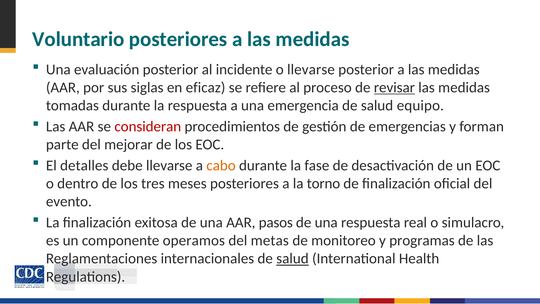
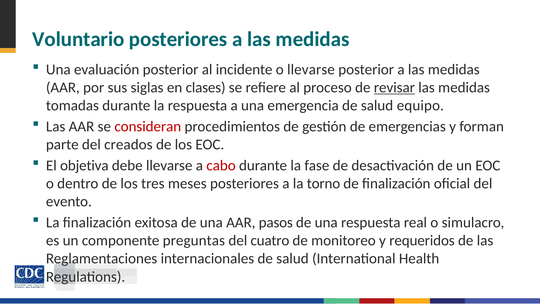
eficaz: eficaz -> clases
mejorar: mejorar -> creados
detalles: detalles -> objetiva
cabo colour: orange -> red
operamos: operamos -> preguntas
metas: metas -> cuatro
programas: programas -> requeridos
salud at (292, 258) underline: present -> none
